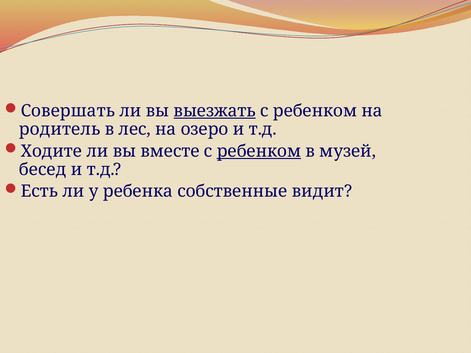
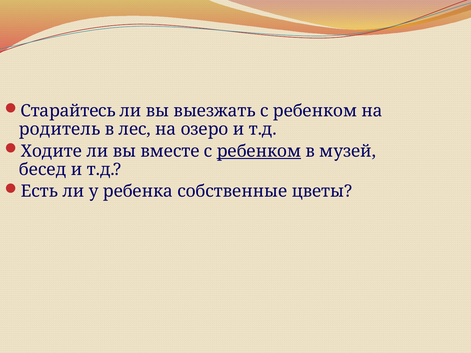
Совершать: Совершать -> Старайтесь
выезжать underline: present -> none
видит: видит -> цветы
